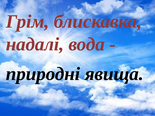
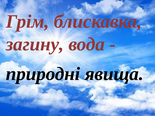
надалі: надалі -> загину
